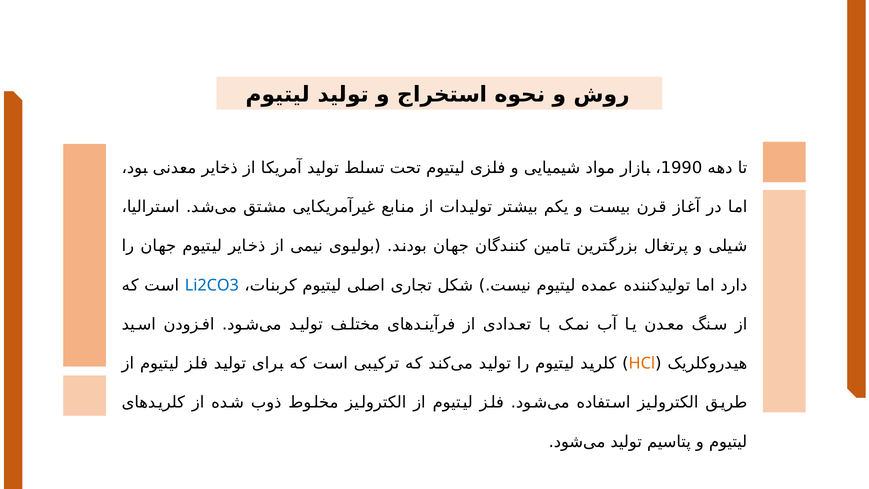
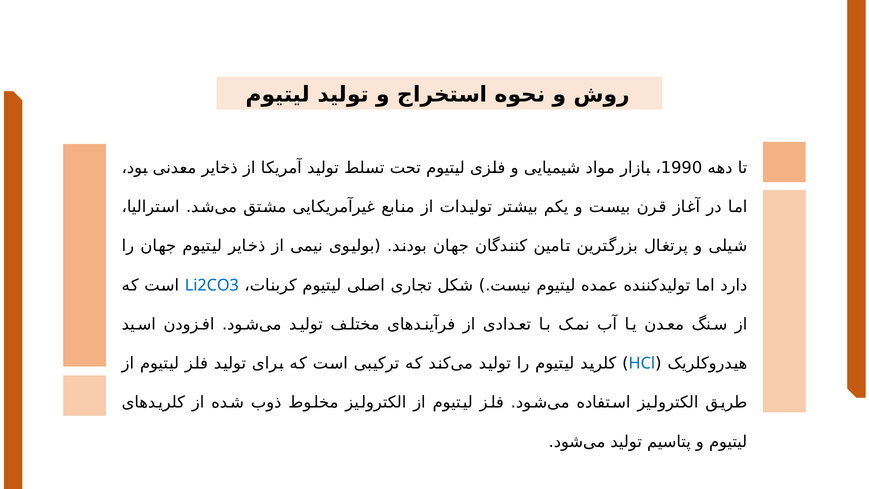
HCl colour: orange -> blue
